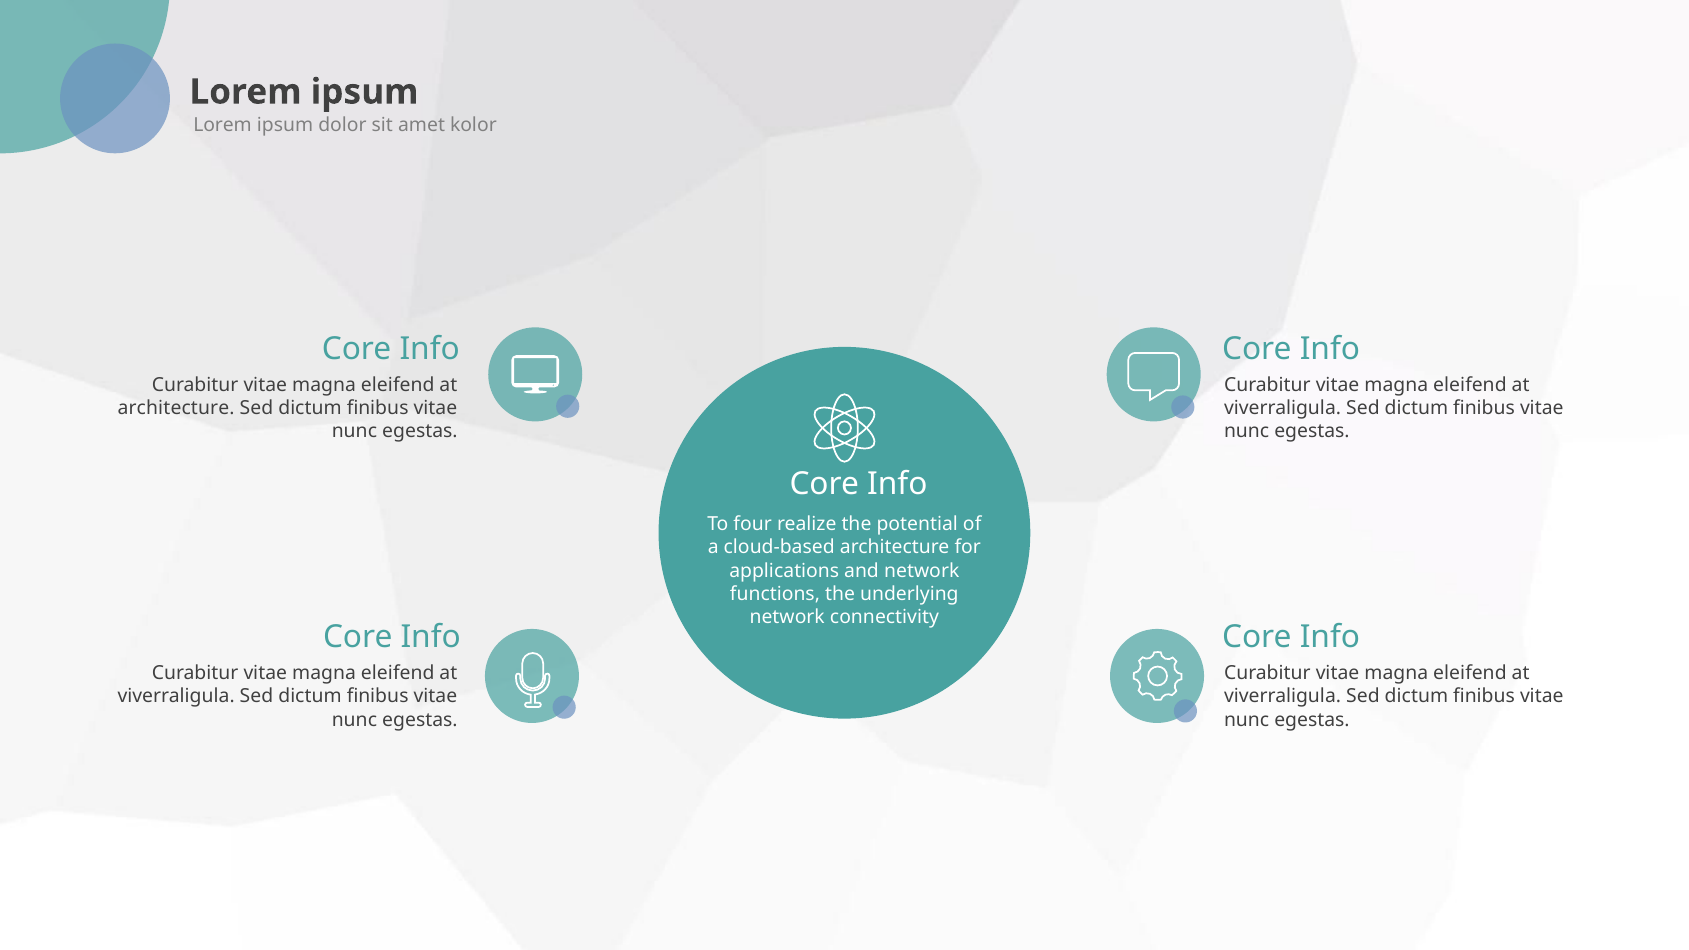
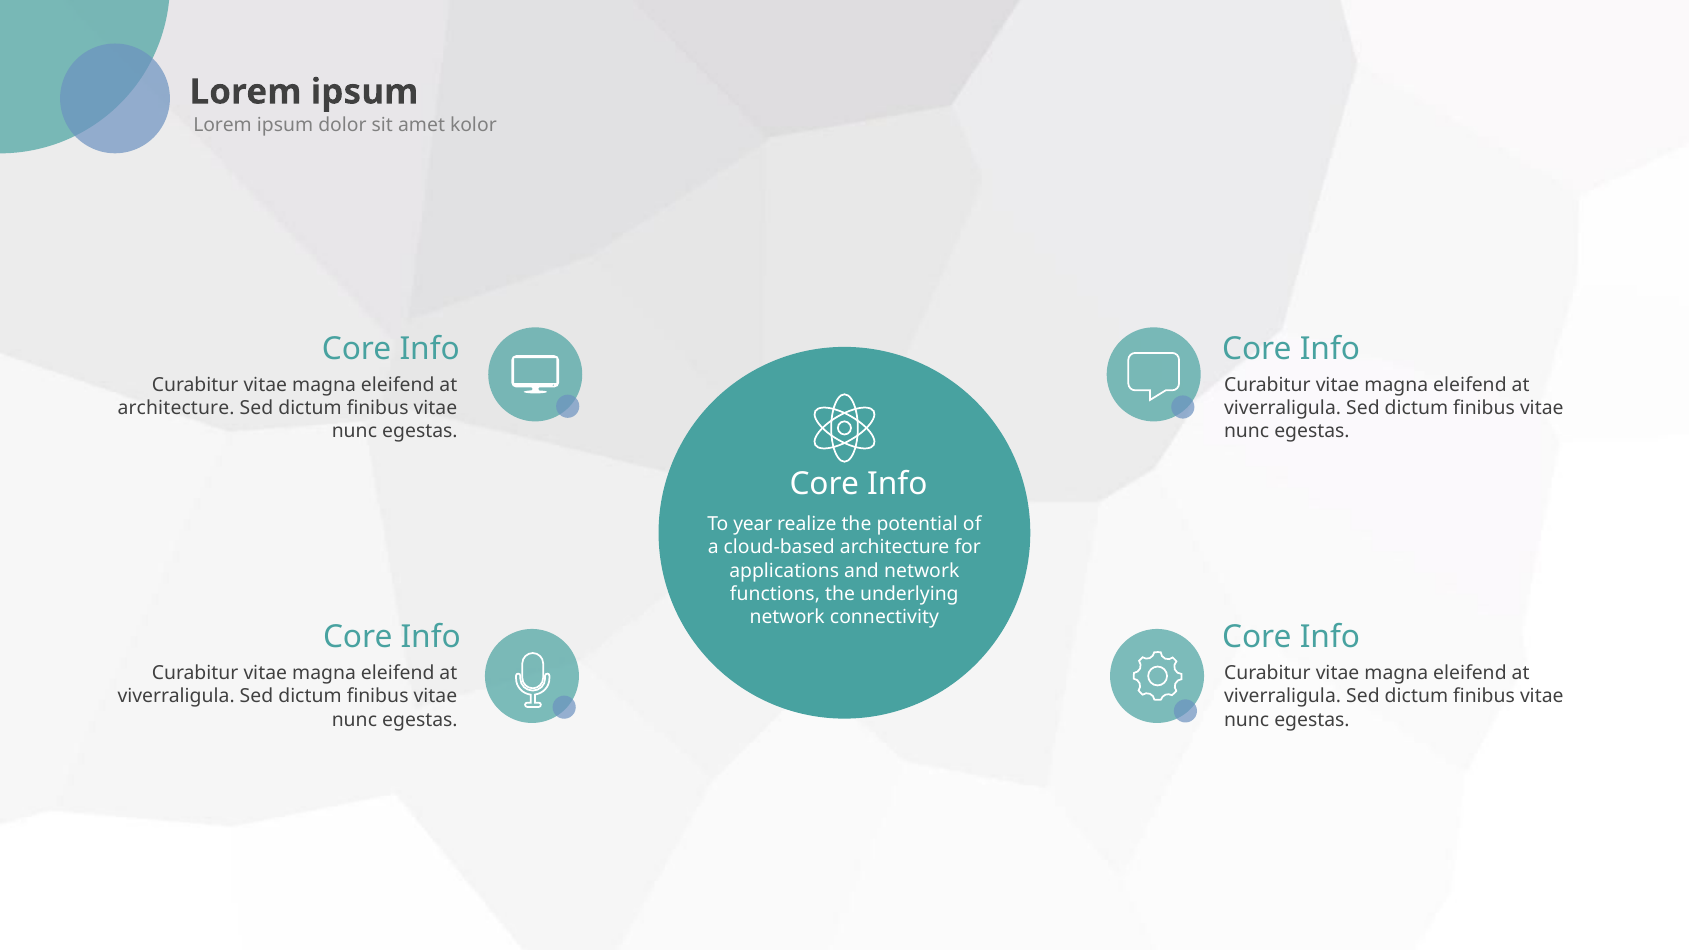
four: four -> year
